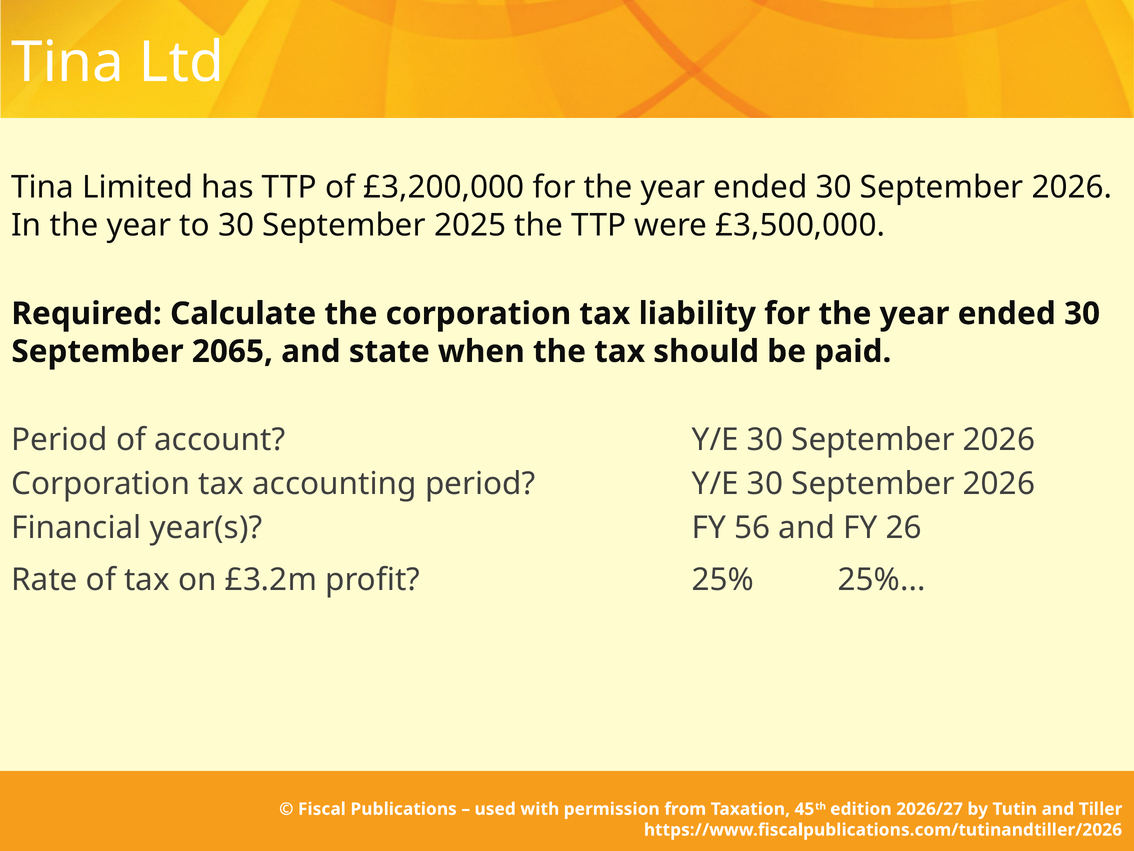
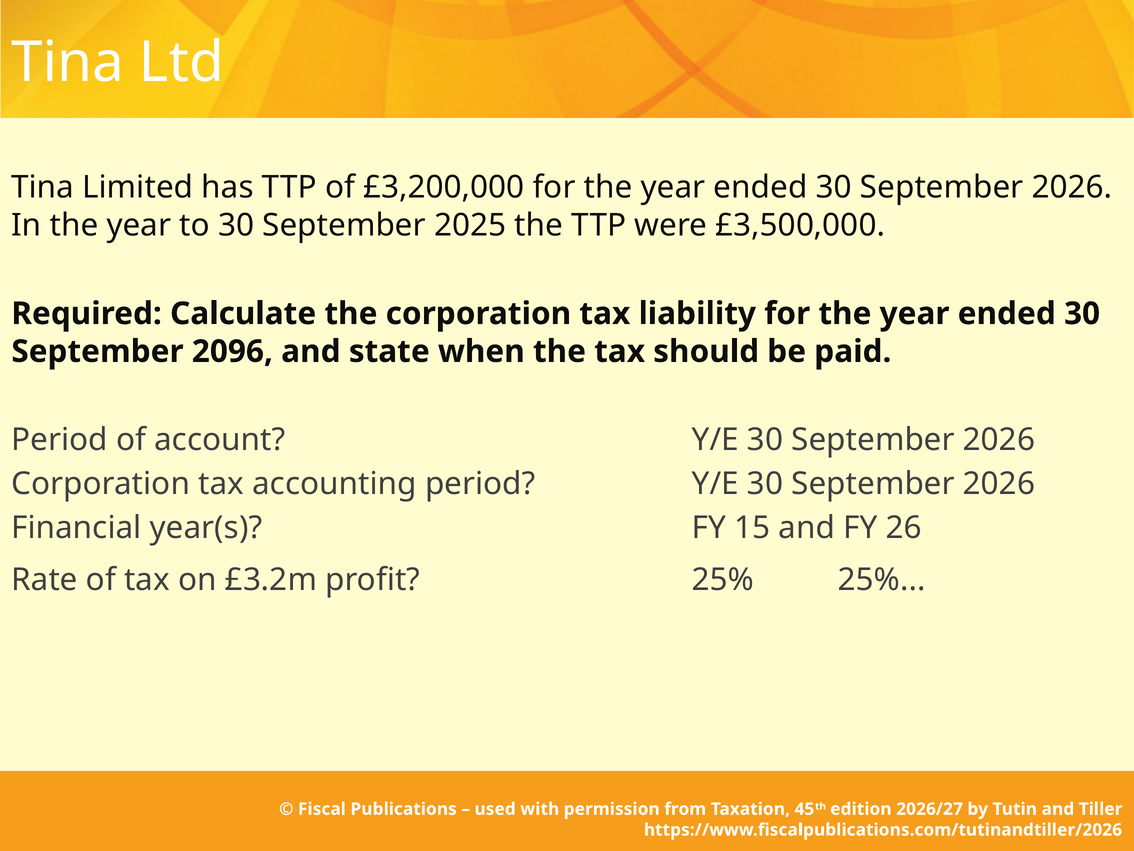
2065: 2065 -> 2096
56: 56 -> 15
